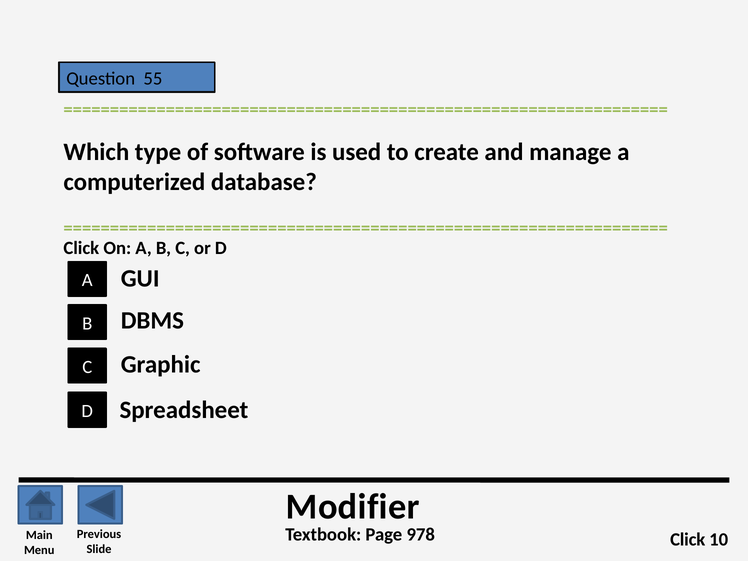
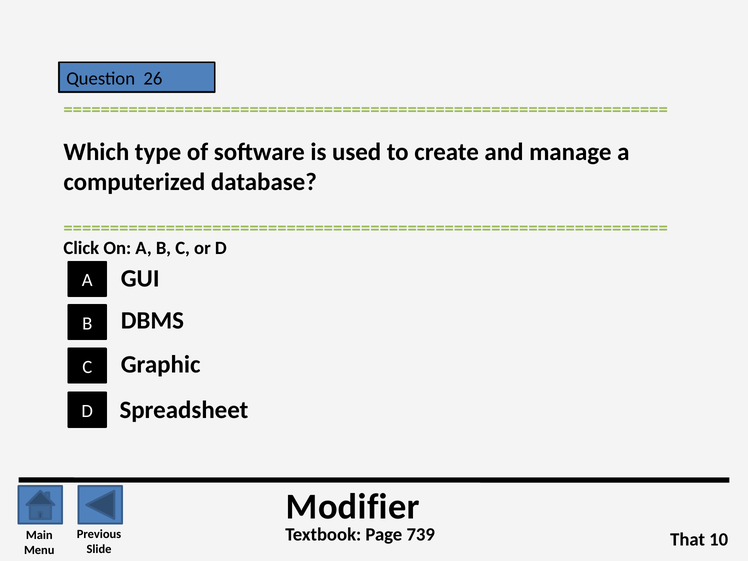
55: 55 -> 26
978: 978 -> 739
Click at (688, 540): Click -> That
